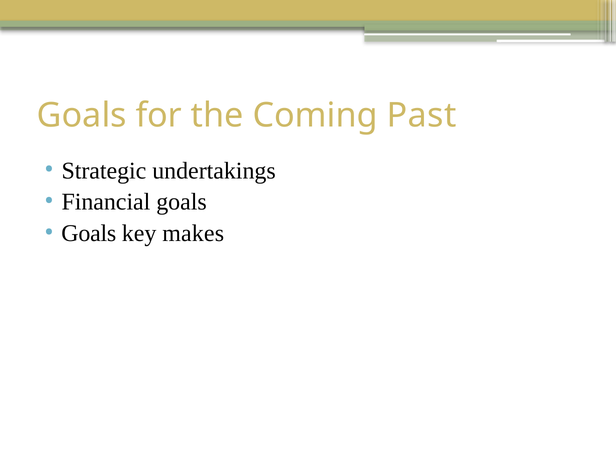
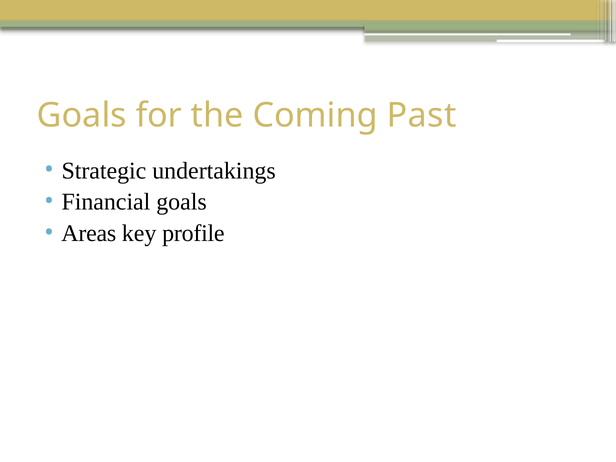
Goals at (89, 233): Goals -> Areas
makes: makes -> profile
